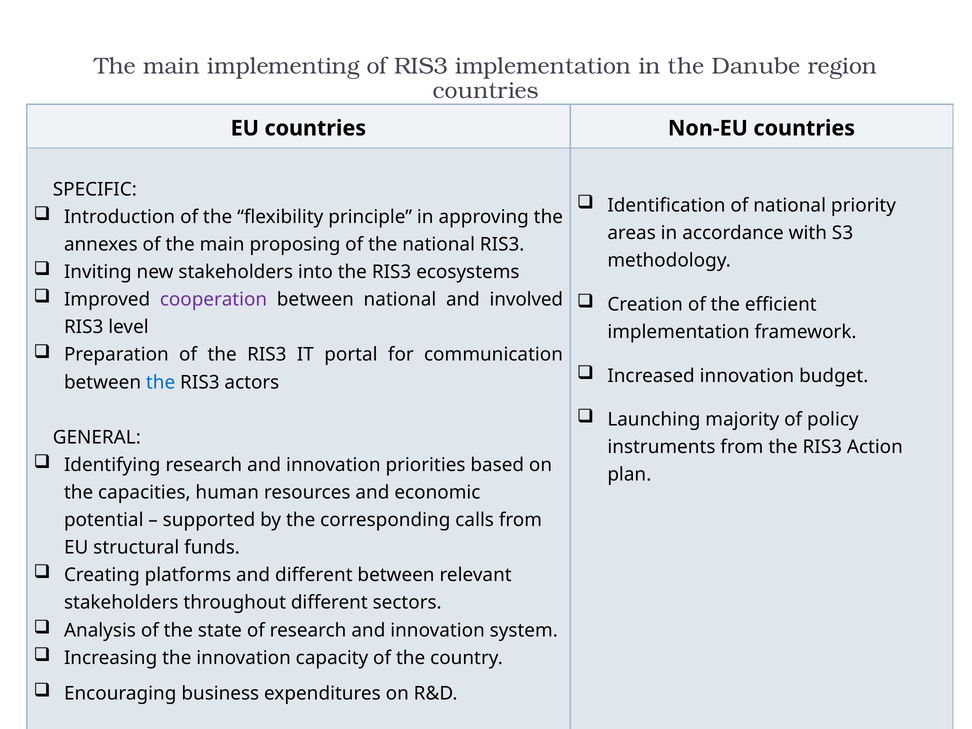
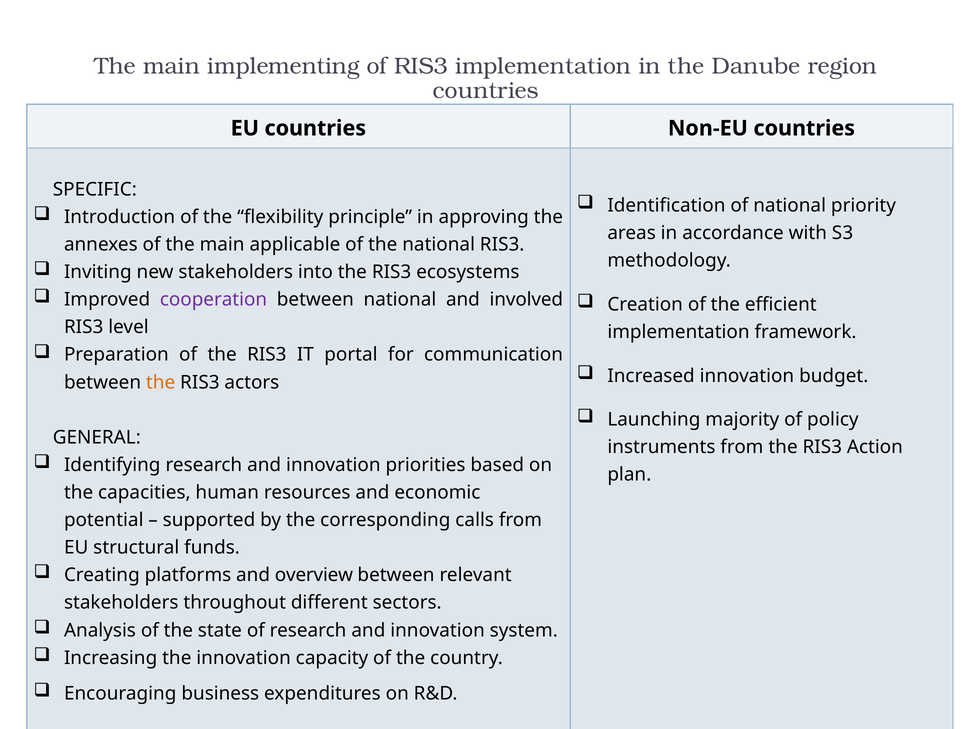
proposing: proposing -> applicable
the at (161, 382) colour: blue -> orange
and different: different -> overview
